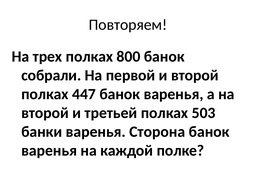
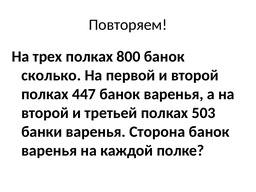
собрали: собрали -> сколько
